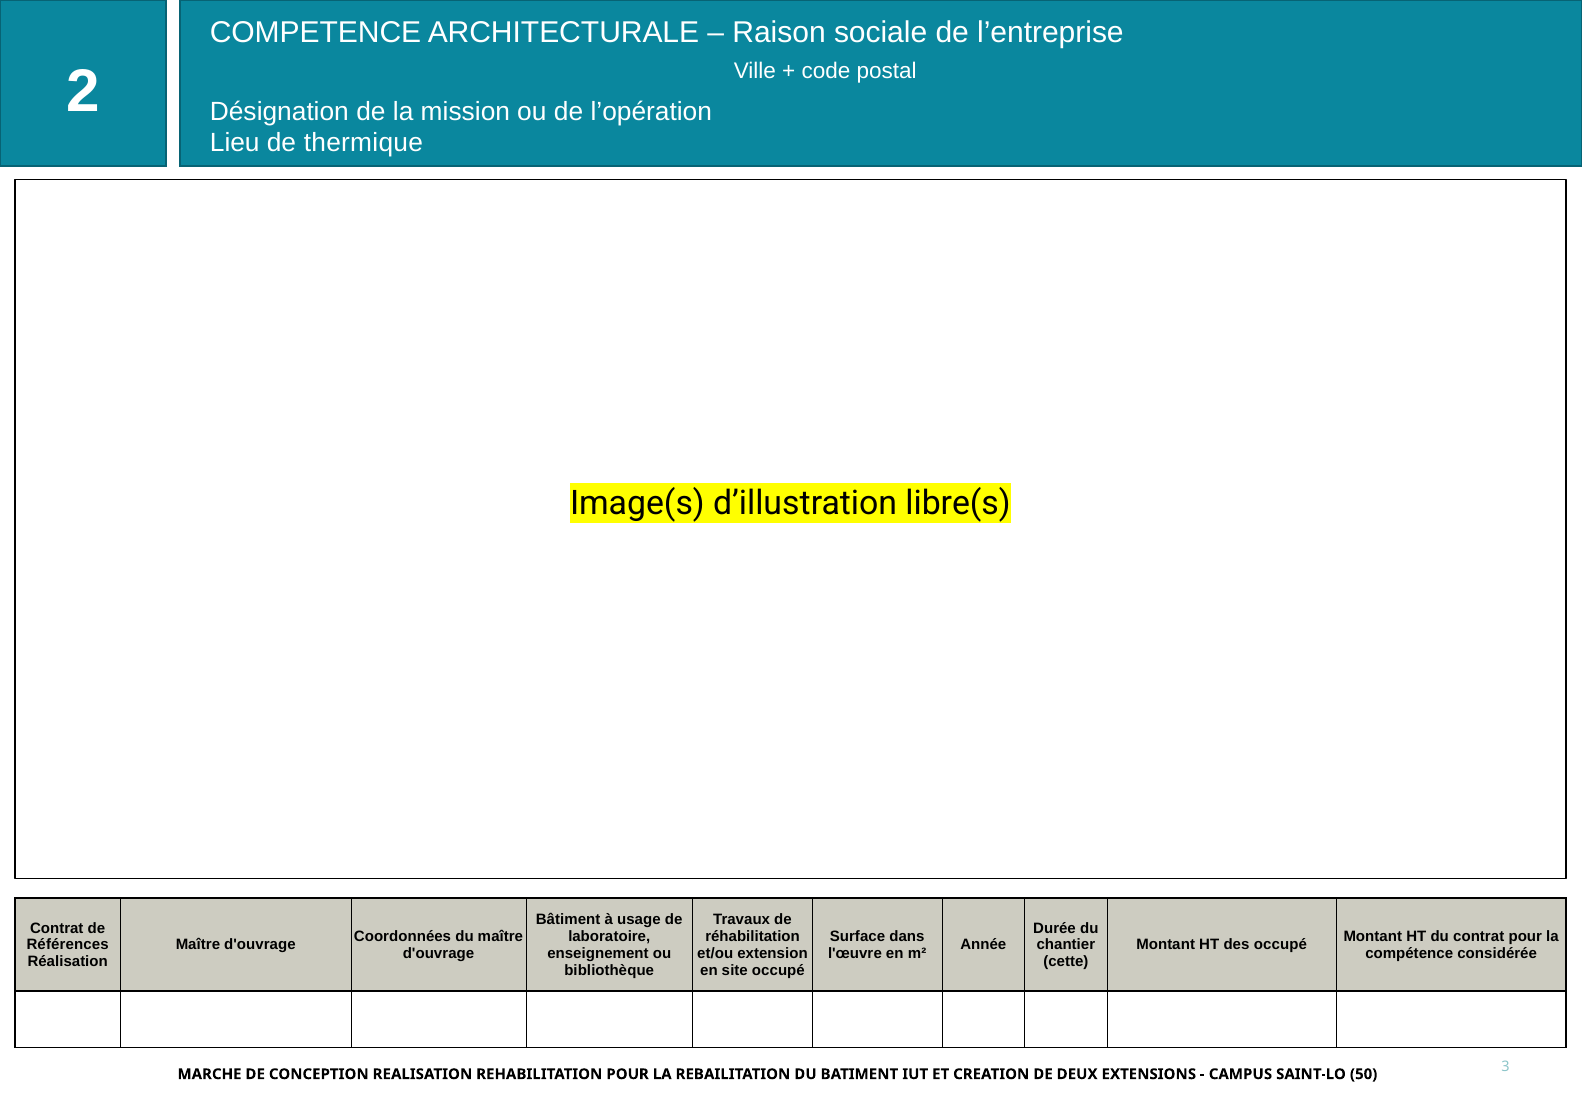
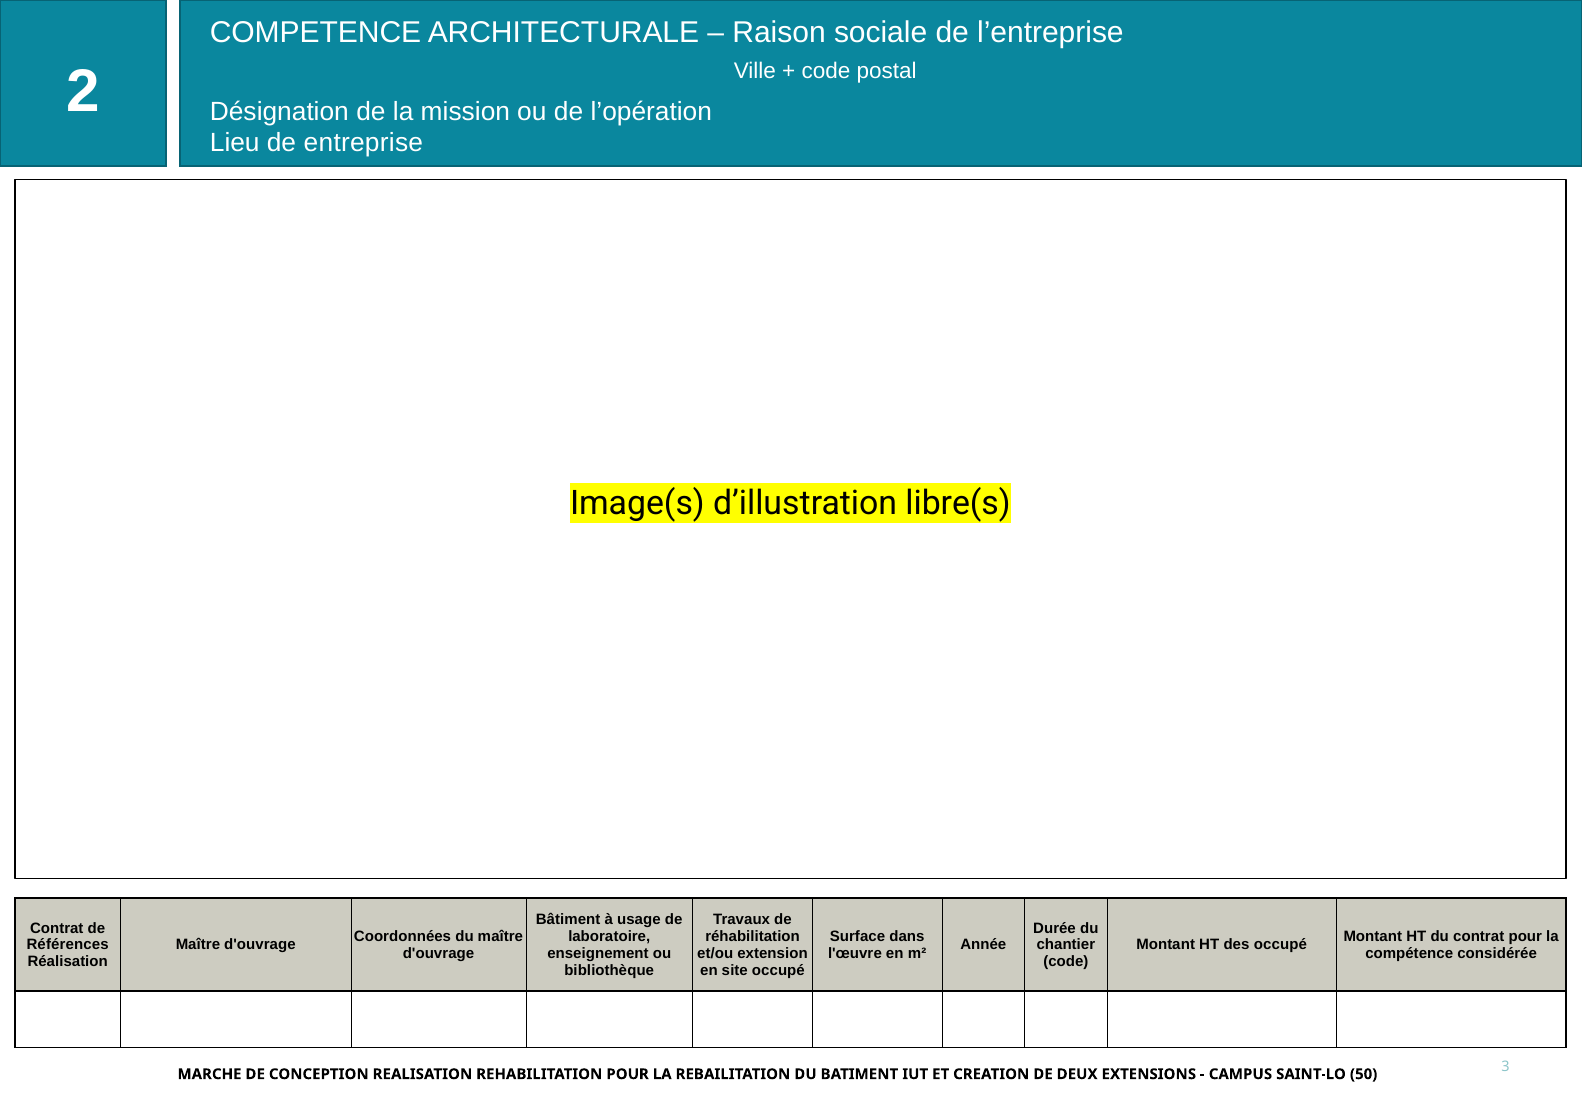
thermique: thermique -> entreprise
cette at (1066, 962): cette -> code
